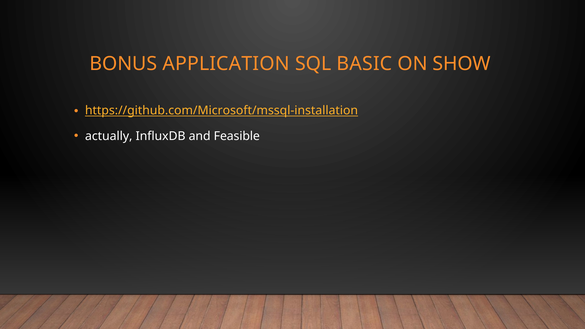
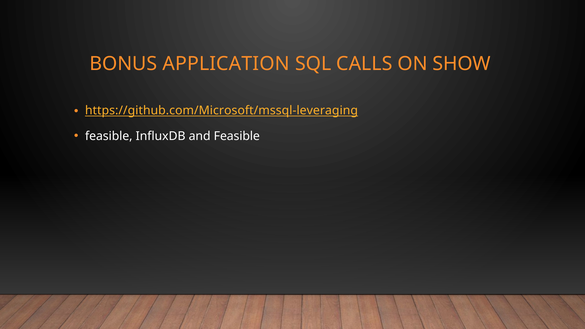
BASIC: BASIC -> CALLS
https://github.com/Microsoft/mssql-installation: https://github.com/Microsoft/mssql-installation -> https://github.com/Microsoft/mssql-leveraging
actually at (109, 136): actually -> feasible
